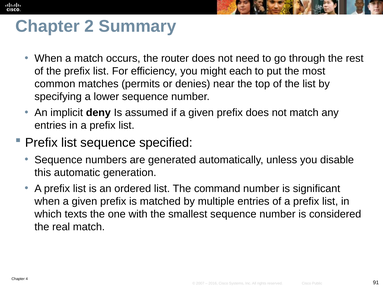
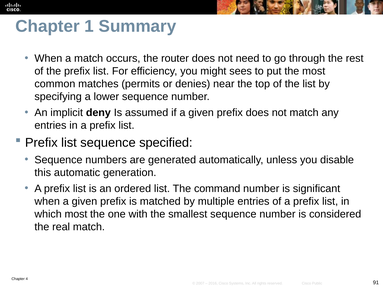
2: 2 -> 1
each: each -> sees
which texts: texts -> most
